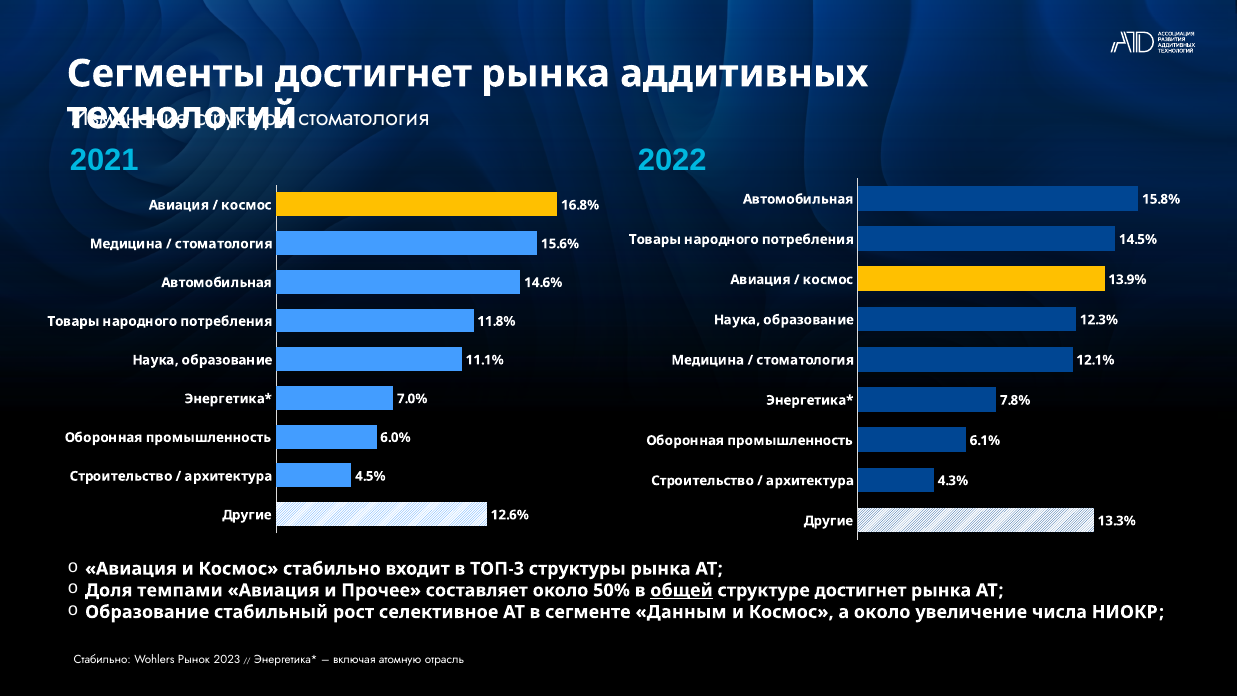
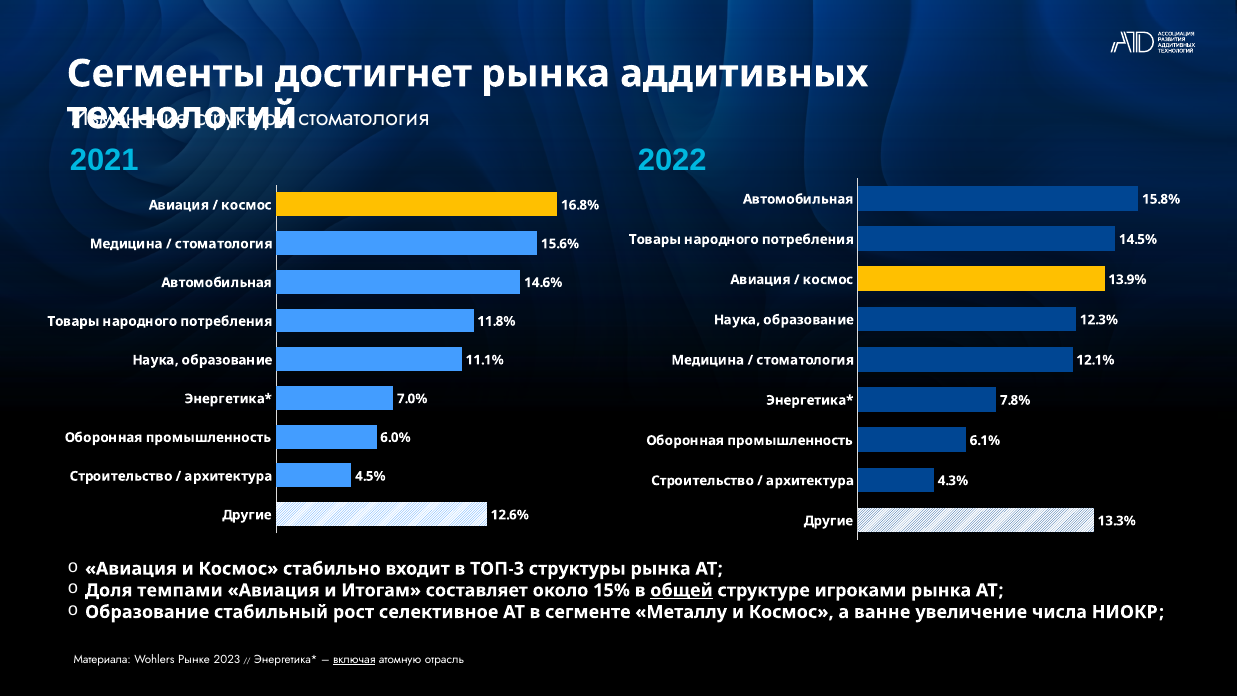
Прочее: Прочее -> Итогам
50%: 50% -> 15%
структуре достигнет: достигнет -> игроками
Данным: Данным -> Металлу
а около: около -> ванне
Стабильно at (102, 659): Стабильно -> Материала
Рынок: Рынок -> Рынке
включая underline: none -> present
